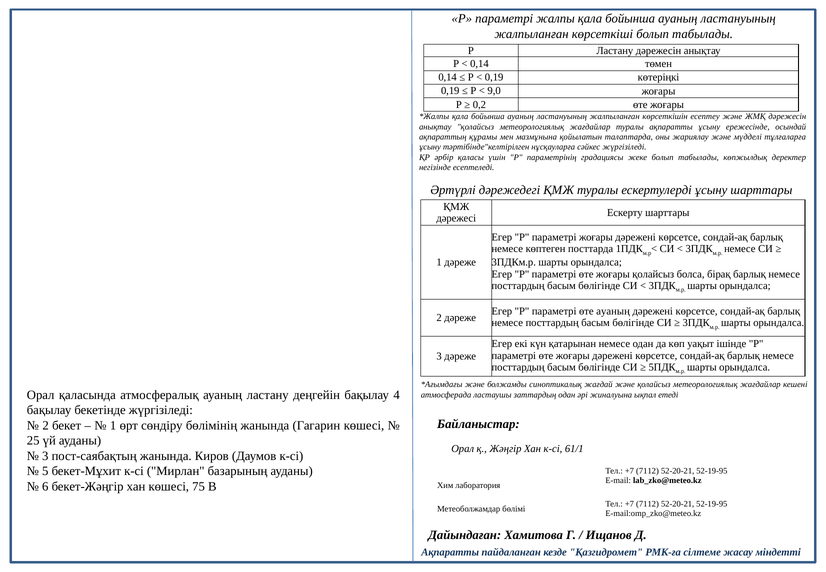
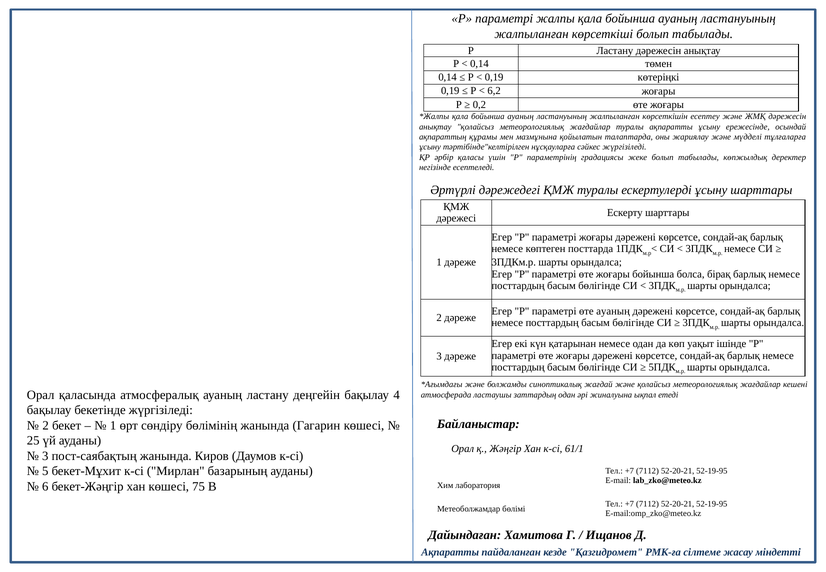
9,0: 9,0 -> 6,2
жоғары қолайсыз: қолайсыз -> бойынша
